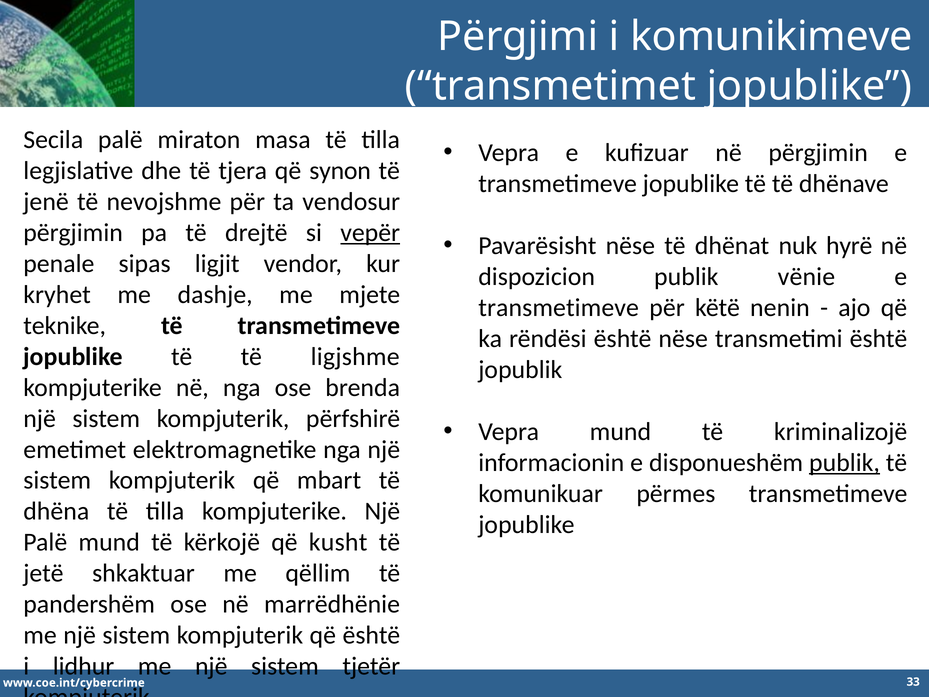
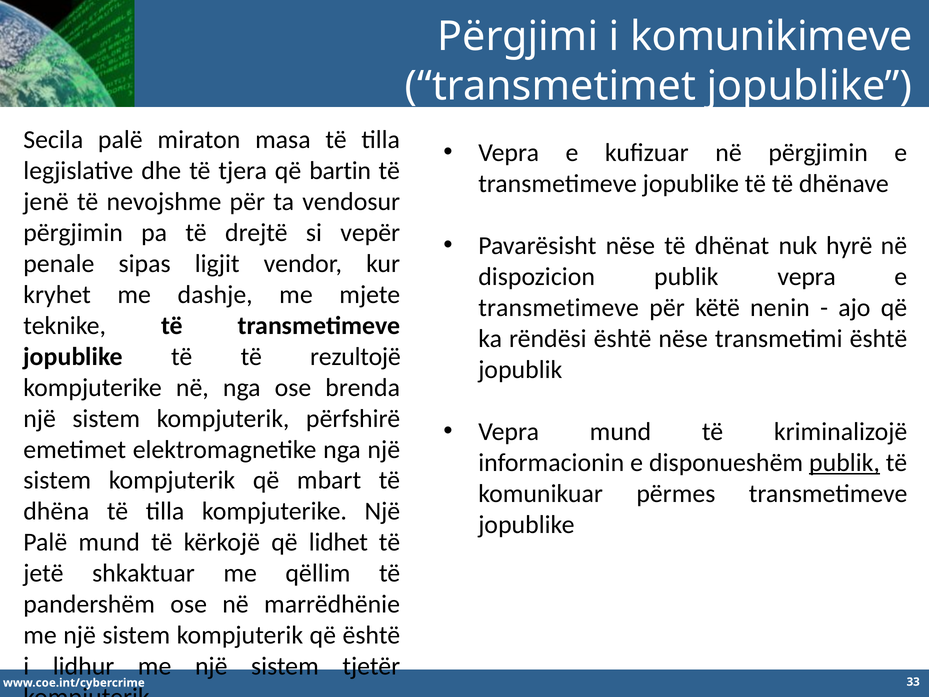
synon: synon -> bartin
vepër underline: present -> none
publik vënie: vënie -> vepra
ligjshme: ligjshme -> rezultojë
kusht: kusht -> lidhet
